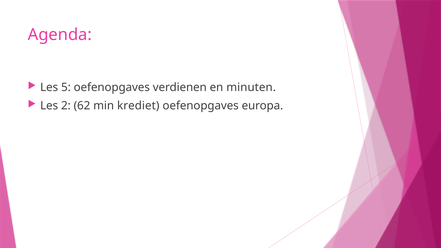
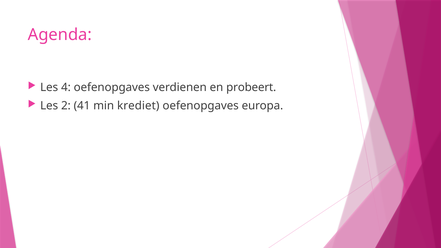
5: 5 -> 4
minuten: minuten -> probeert
62: 62 -> 41
